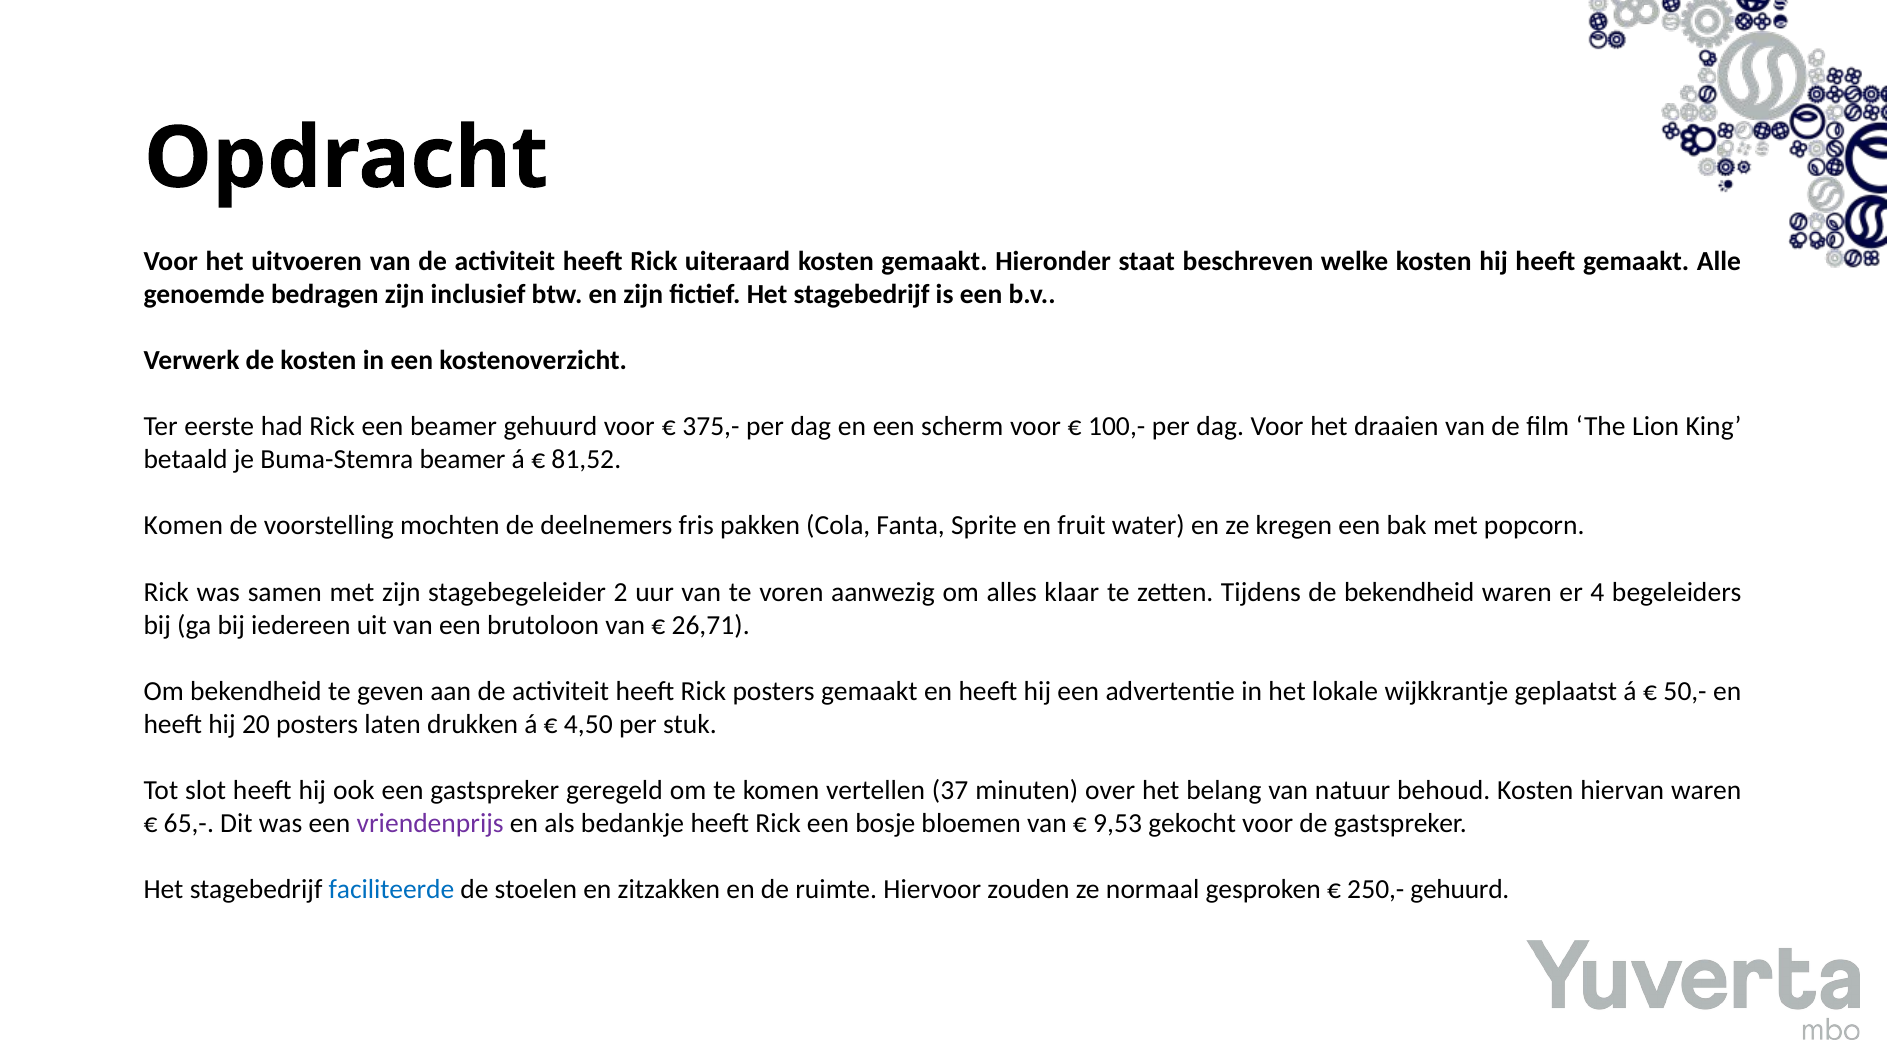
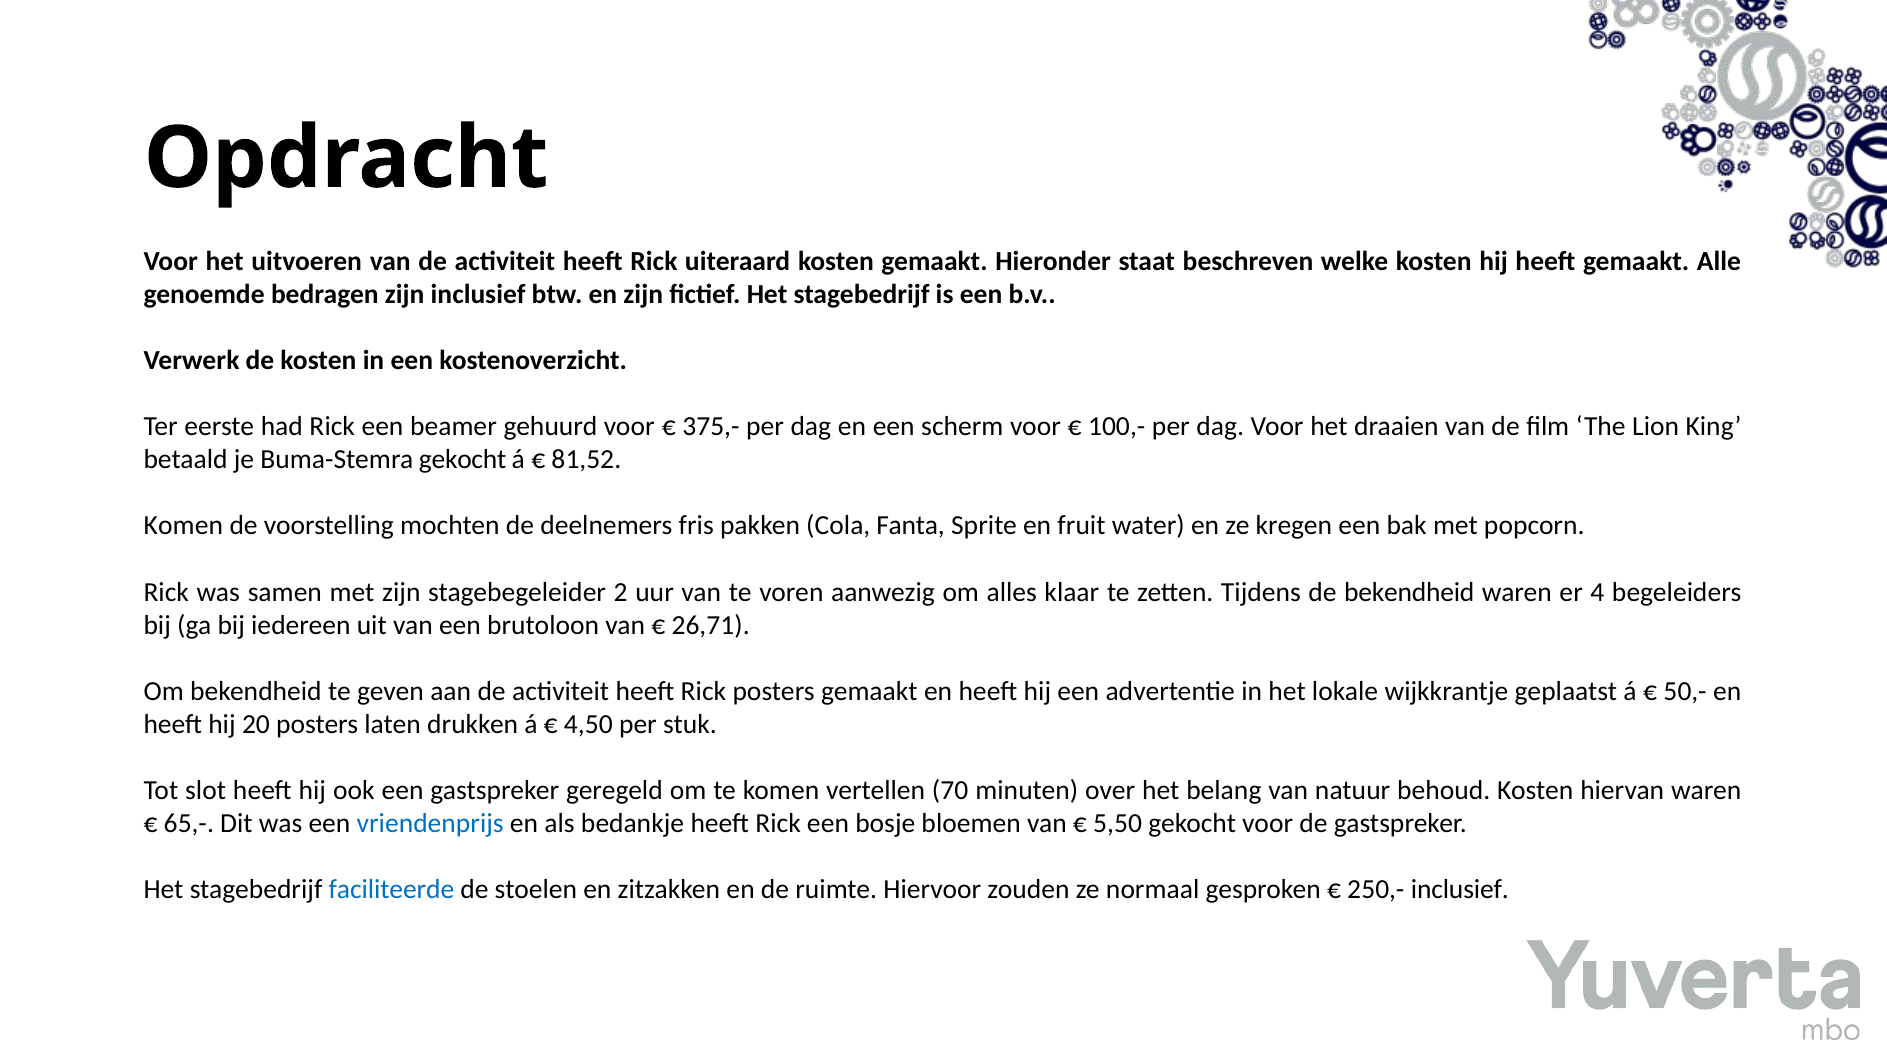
Buma-Stemra beamer: beamer -> gekocht
37: 37 -> 70
vriendenprijs colour: purple -> blue
9,53: 9,53 -> 5,50
250,- gehuurd: gehuurd -> inclusief
